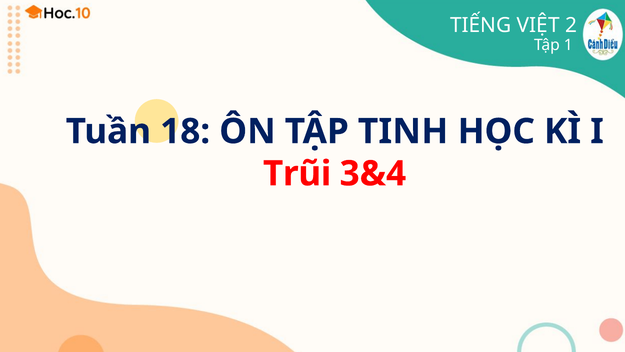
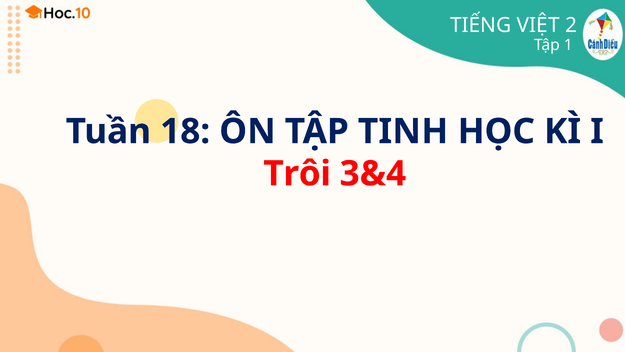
Trũi: Trũi -> Trôi
